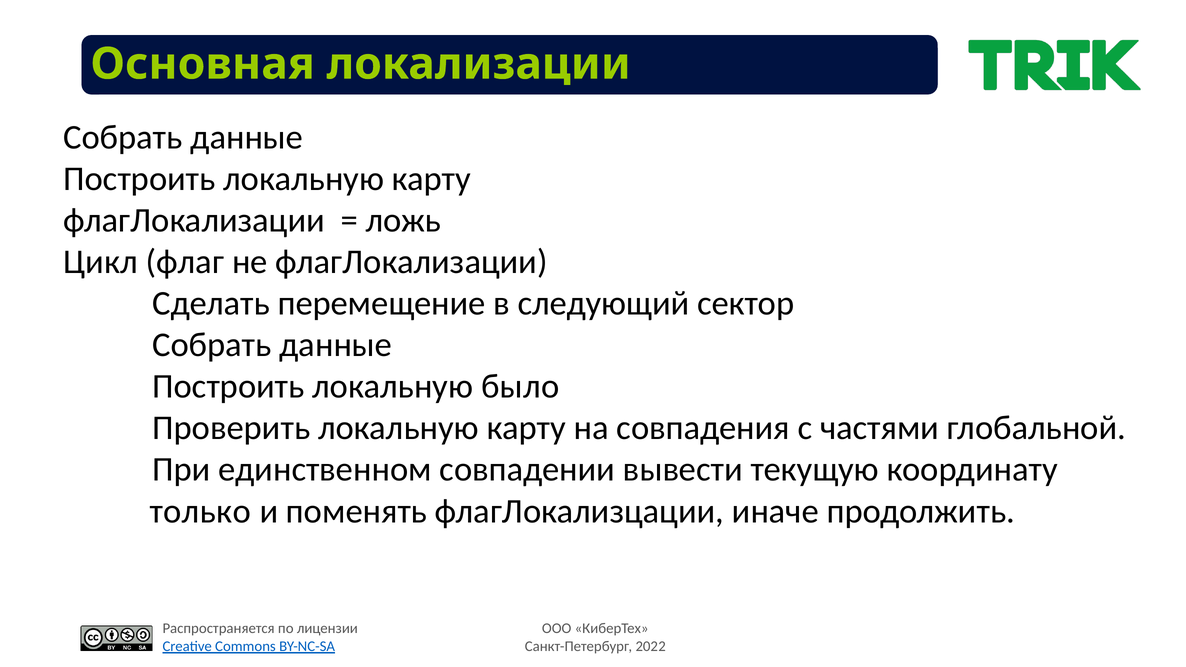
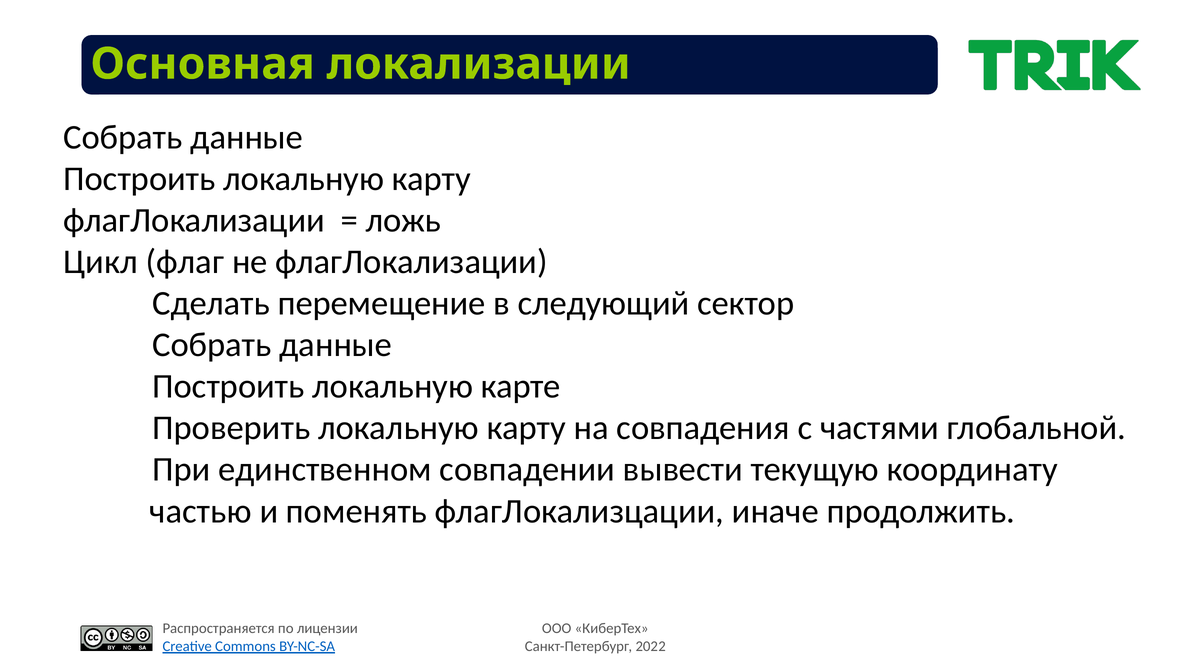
было: было -> карте
только: только -> частью
